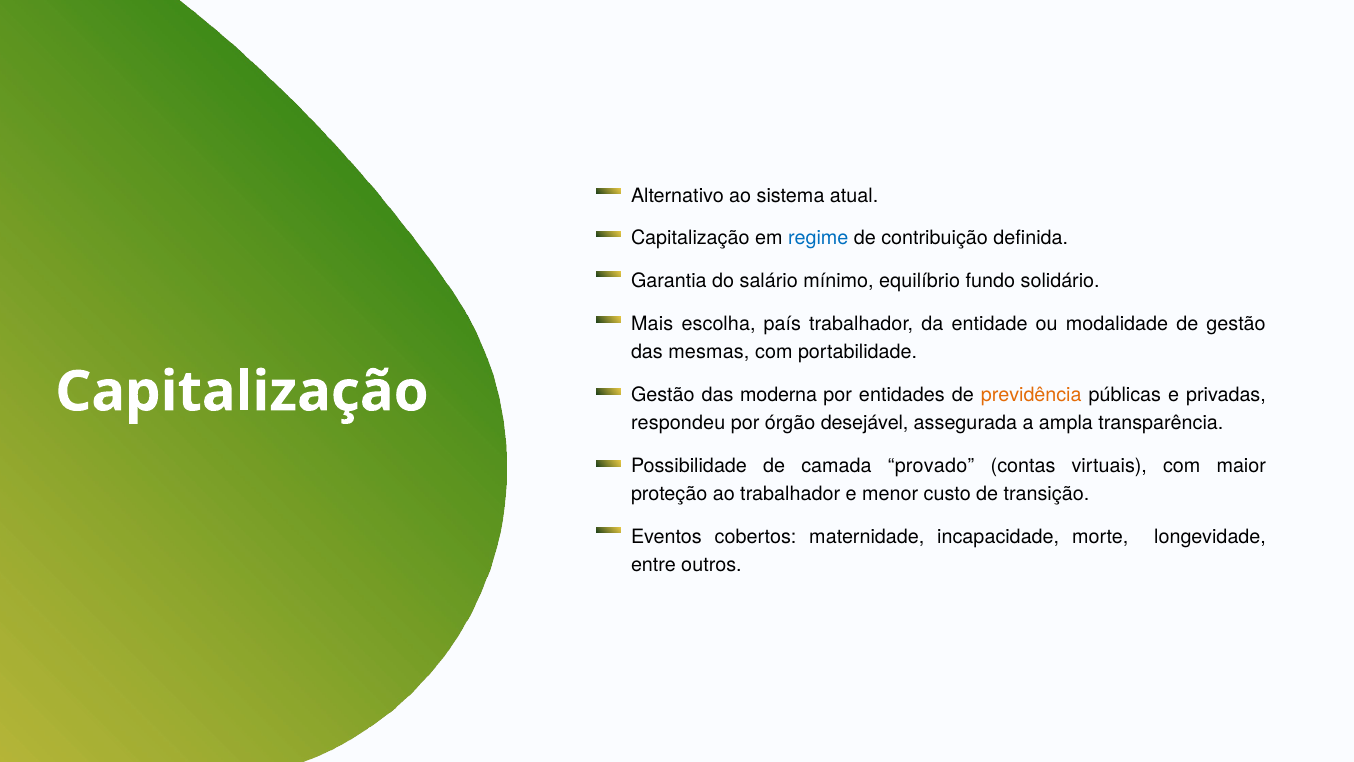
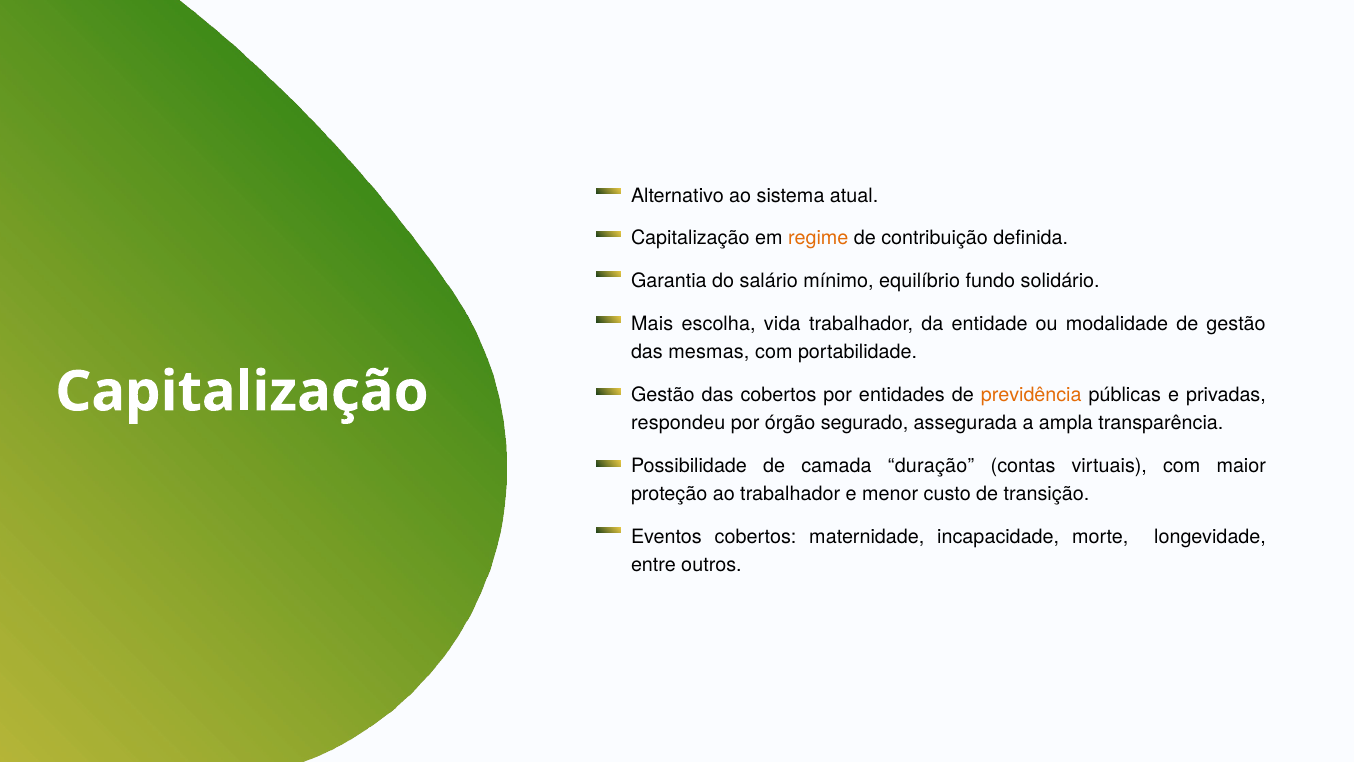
regime colour: blue -> orange
país: país -> vida
das moderna: moderna -> cobertos
desejável: desejável -> segurado
provado: provado -> duração
